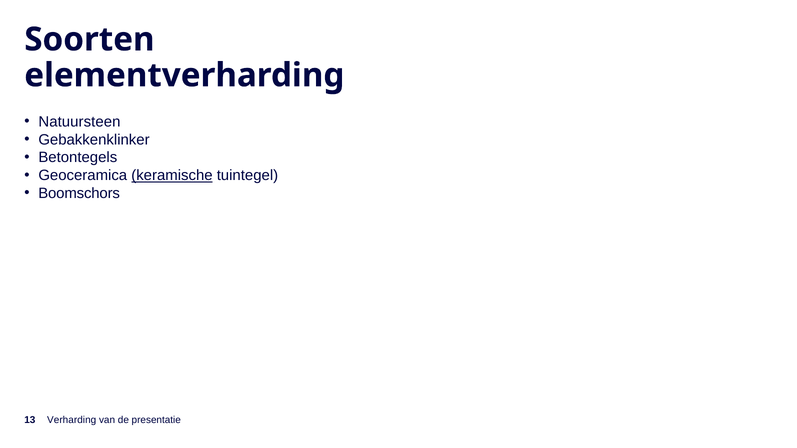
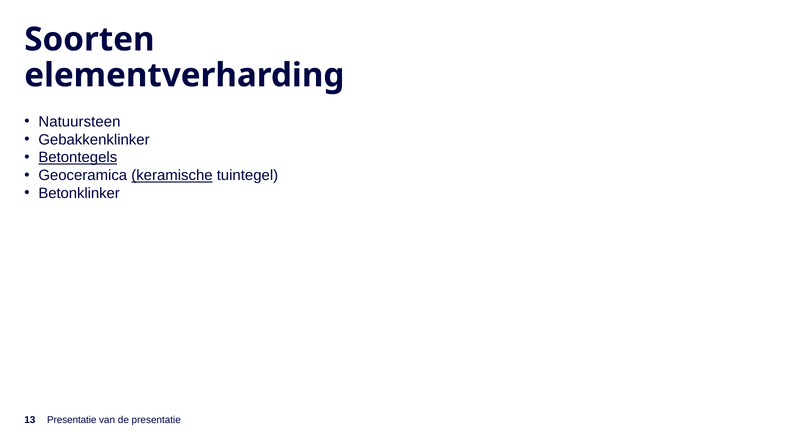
Betontegels underline: none -> present
Boomschors: Boomschors -> Betonklinker
Verharding at (72, 420): Verharding -> Presentatie
